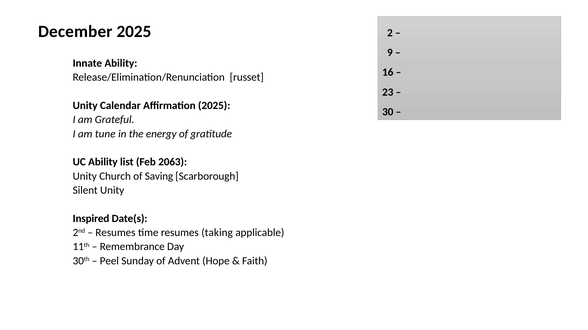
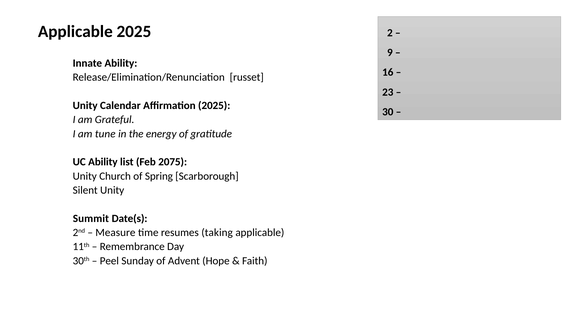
December at (75, 32): December -> Applicable
2063: 2063 -> 2075
Saving: Saving -> Spring
Inspired: Inspired -> Summit
Resumes at (115, 233): Resumes -> Measure
